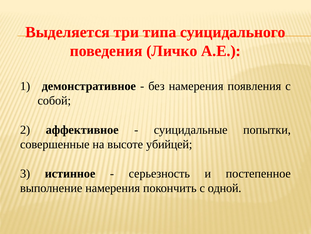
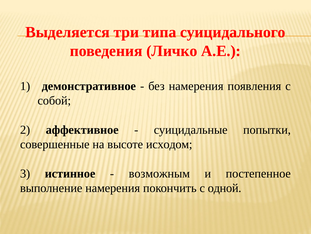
убийцей: убийцей -> исходом
серьезность: серьезность -> возможным
